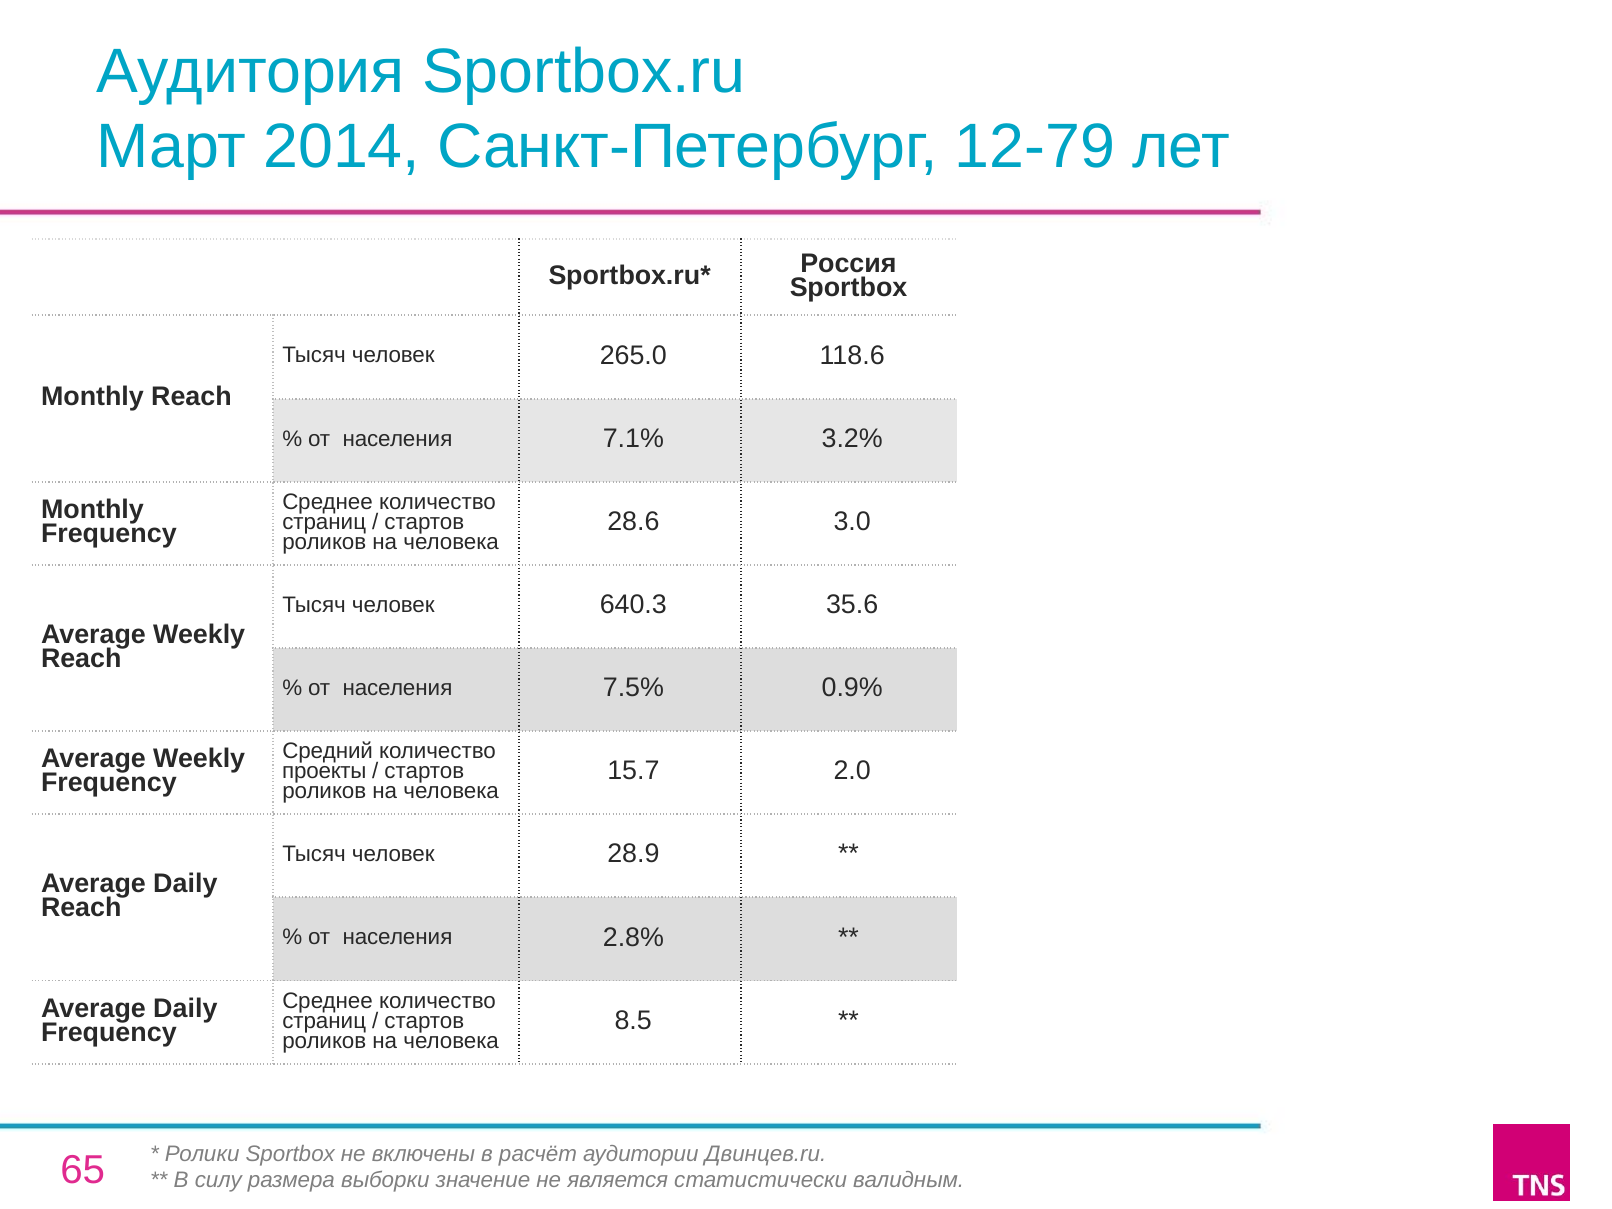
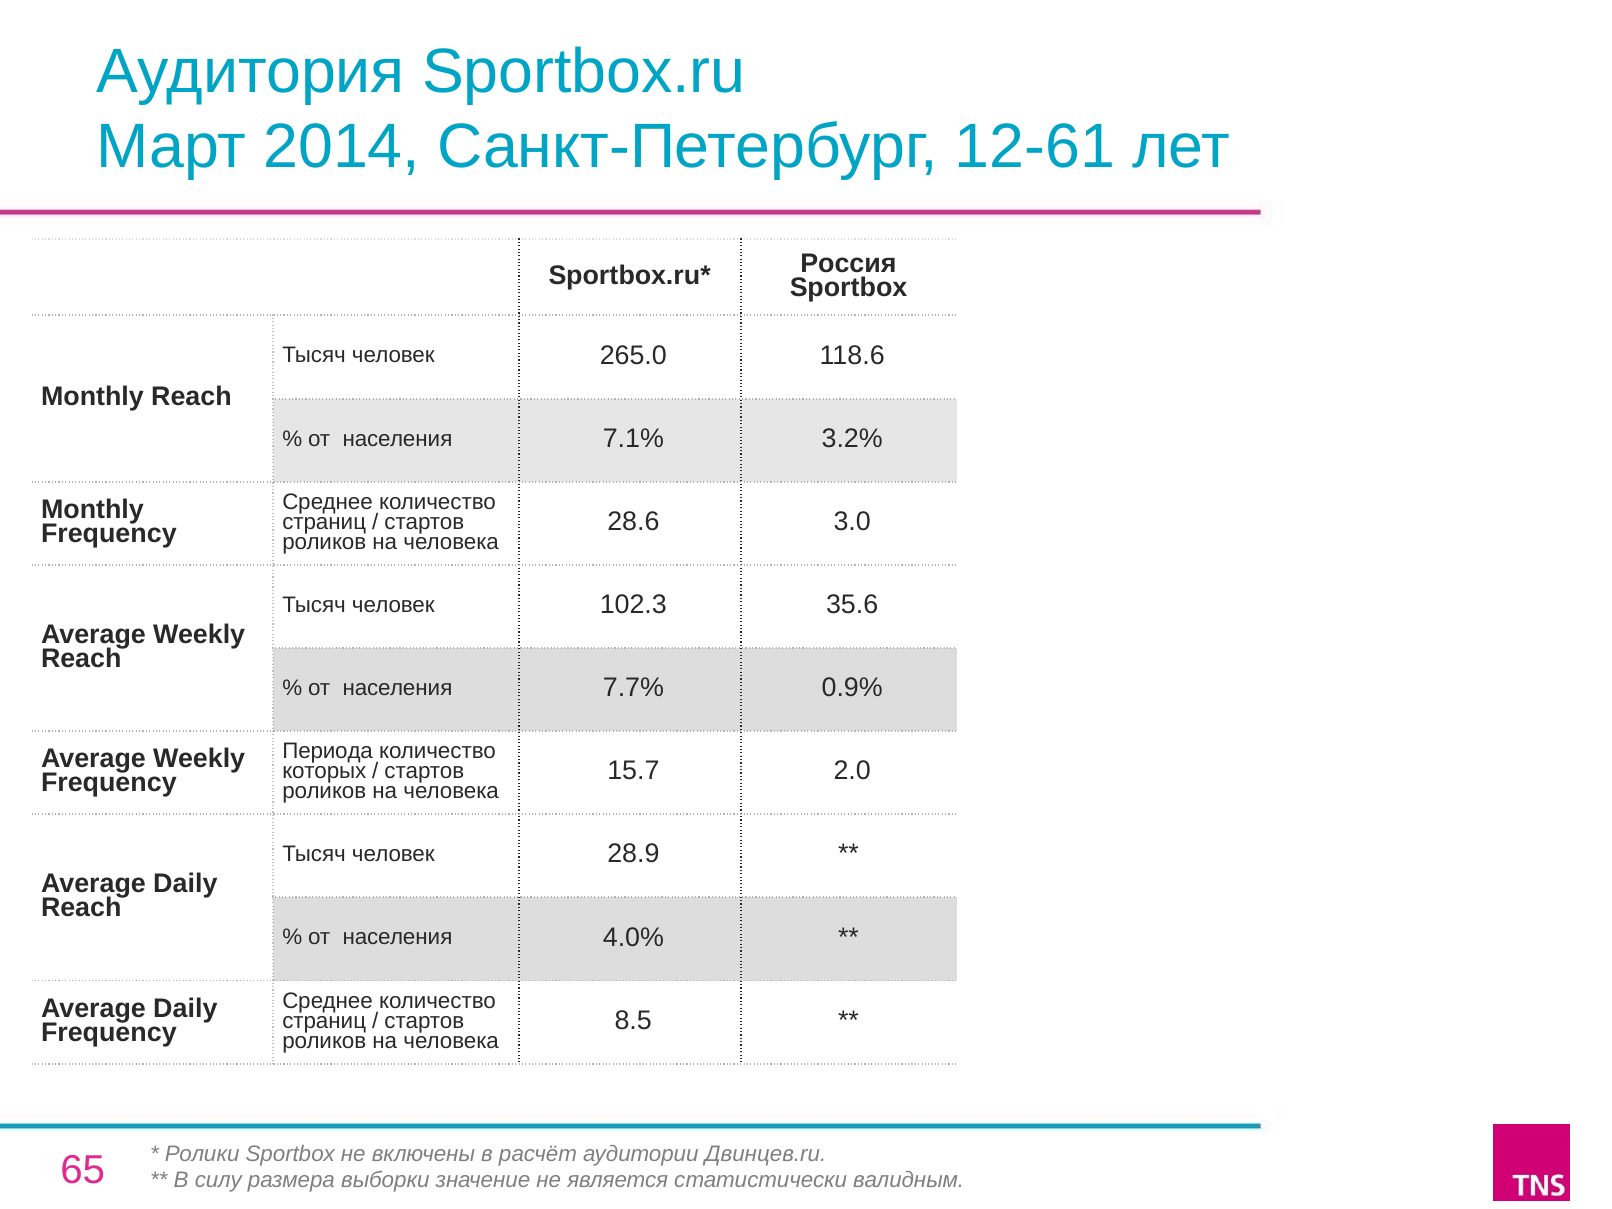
12-79: 12-79 -> 12-61
640.3: 640.3 -> 102.3
7.5%: 7.5% -> 7.7%
Средний: Средний -> Периода
проекты: проекты -> которых
2.8%: 2.8% -> 4.0%
